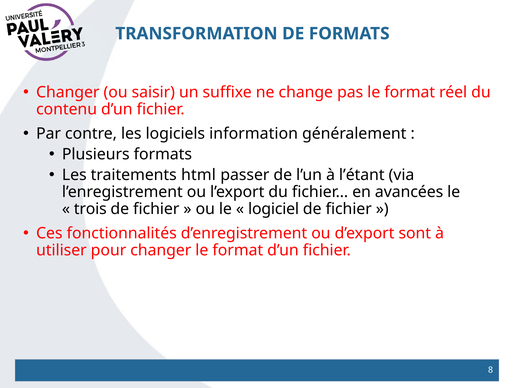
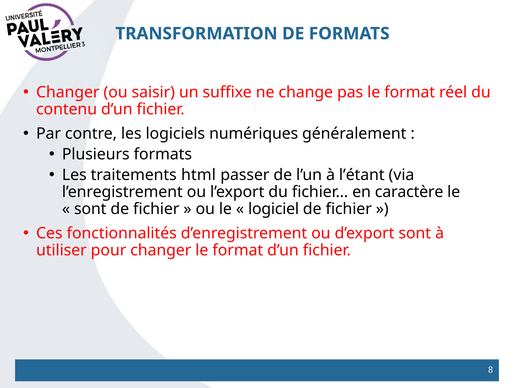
information: information -> numériques
avancées: avancées -> caractère
trois at (90, 209): trois -> sont
